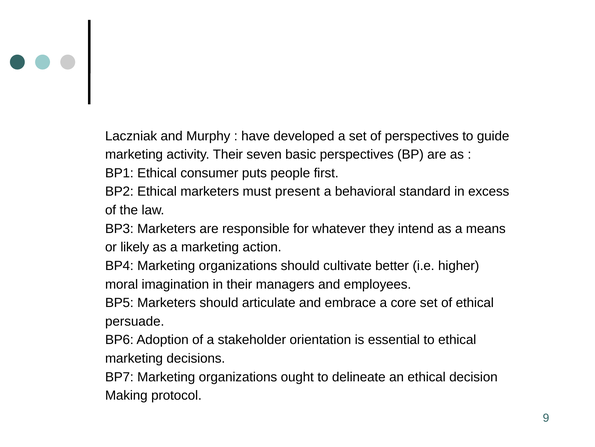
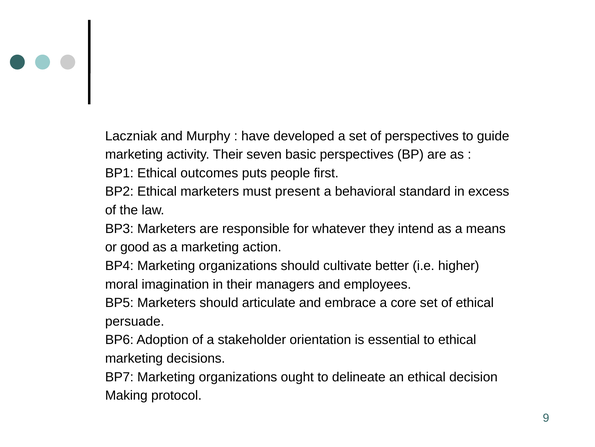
consumer: consumer -> outcomes
likely: likely -> good
